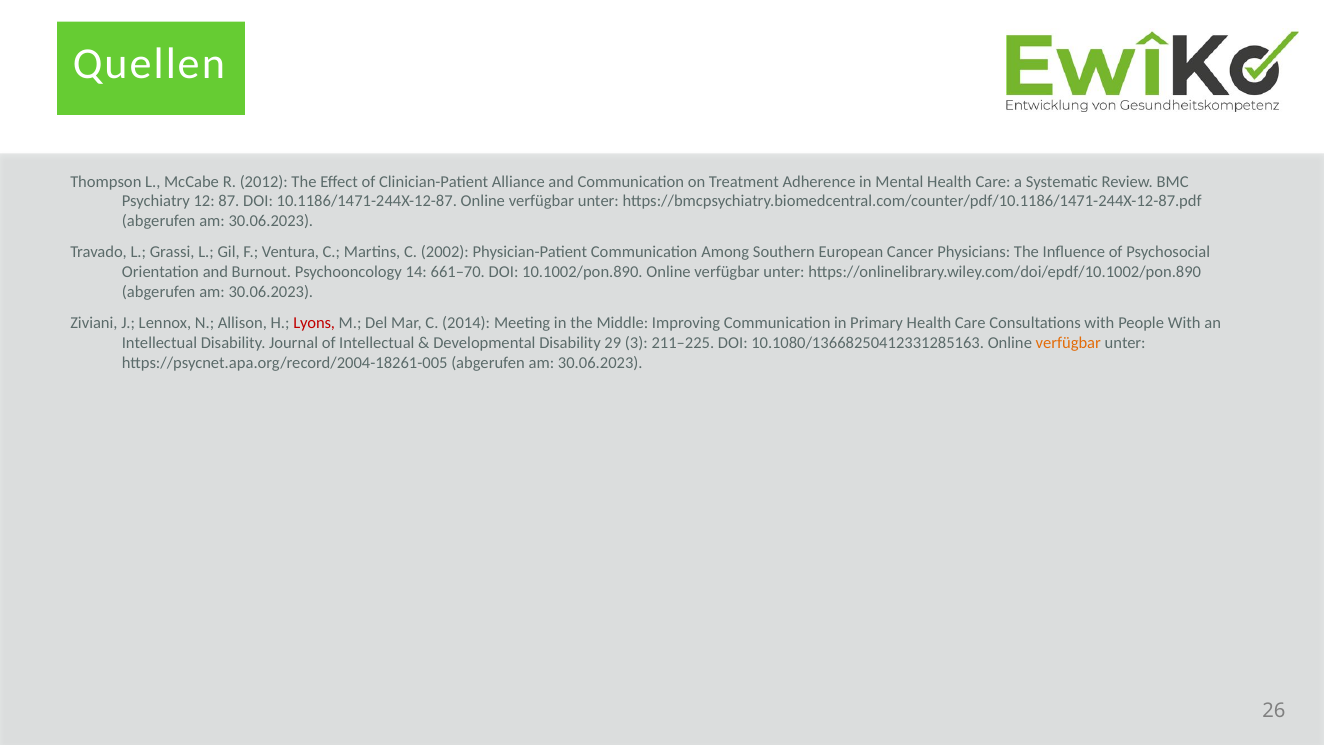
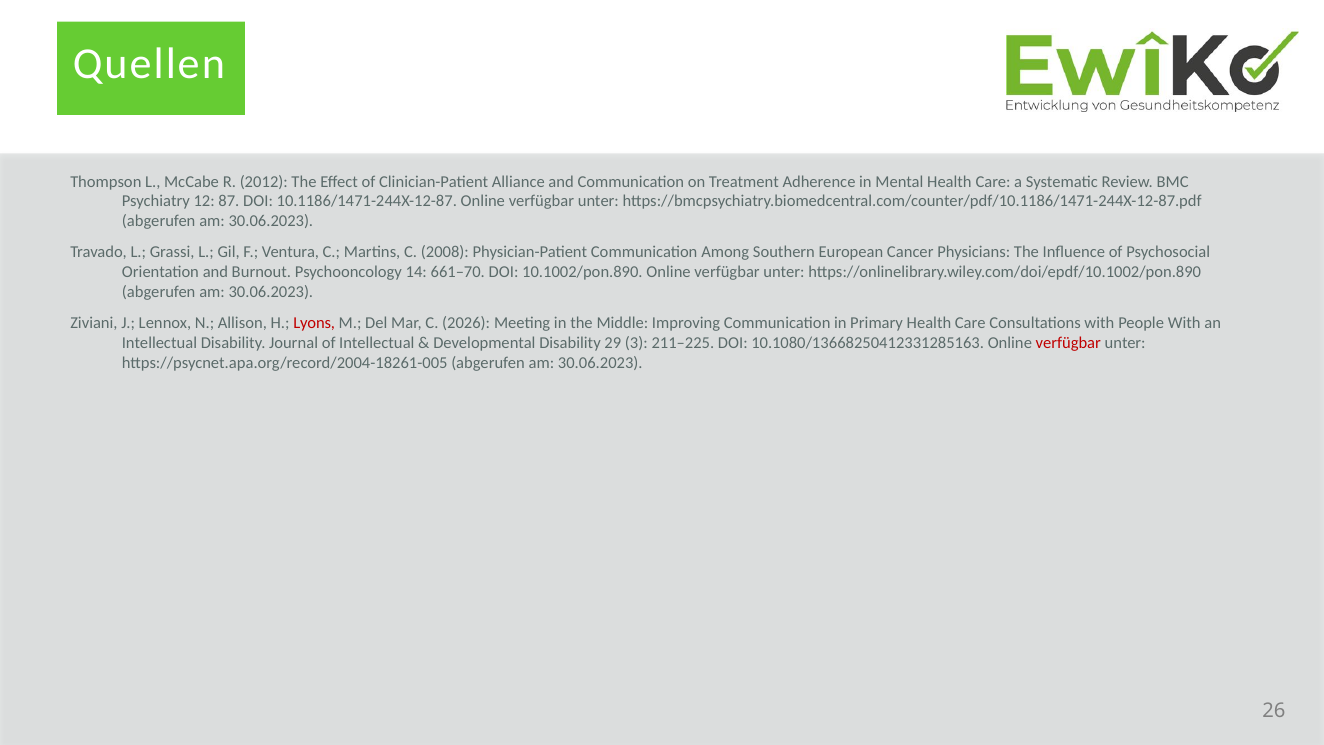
2002: 2002 -> 2008
2014: 2014 -> 2026
verfügbar at (1068, 343) colour: orange -> red
